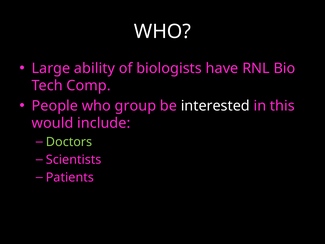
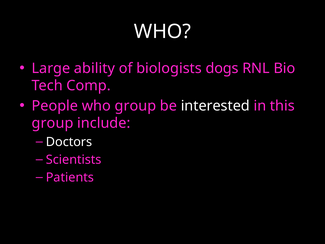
have: have -> dogs
would at (53, 123): would -> group
Doctors colour: light green -> white
